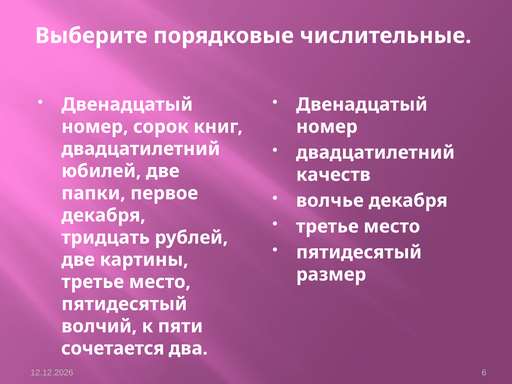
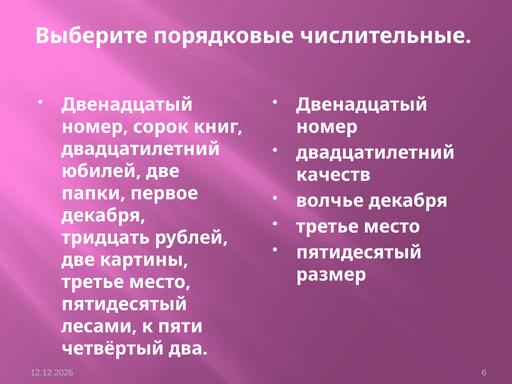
волчий: волчий -> лесами
сочетается: сочетается -> четвёртый
